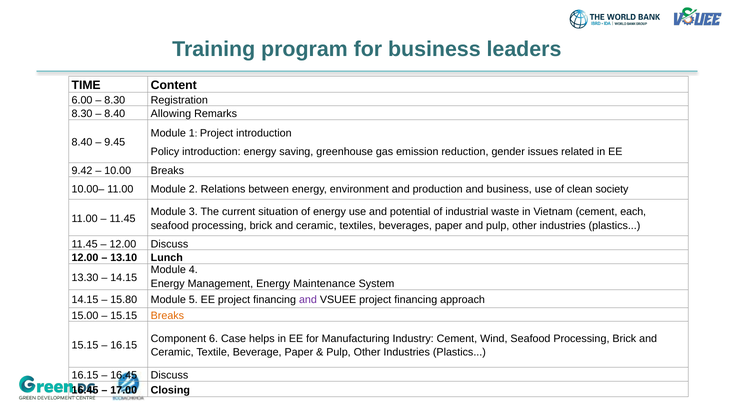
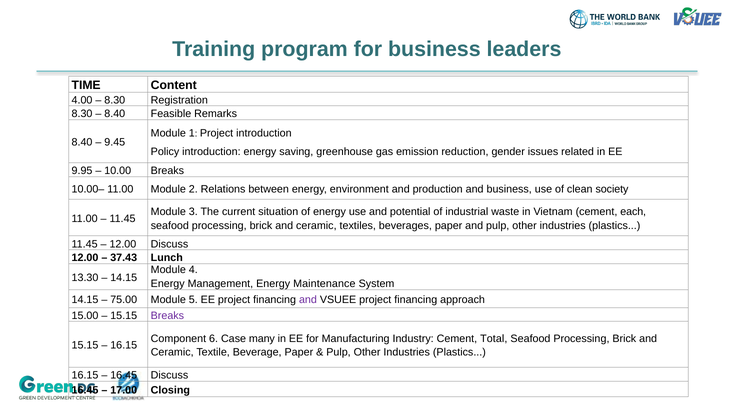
6.00: 6.00 -> 4.00
Allowing: Allowing -> Feasible
9.42: 9.42 -> 9.95
13.10: 13.10 -> 37.43
15.80: 15.80 -> 75.00
Breaks at (167, 315) colour: orange -> purple
helps: helps -> many
Wind: Wind -> Total
